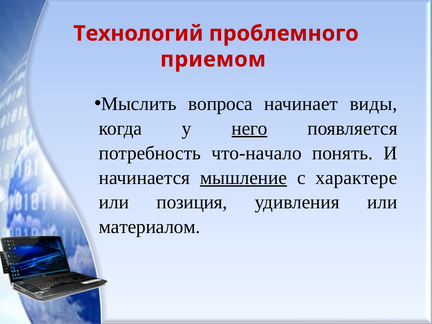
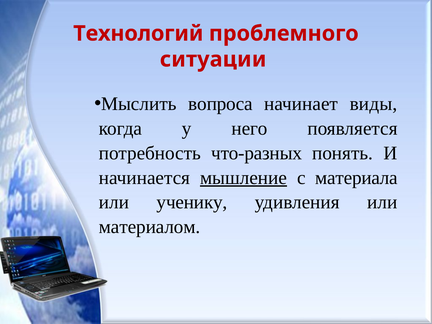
приемом: приемом -> ситуации
него underline: present -> none
что-начало: что-начало -> что-разных
характере: характере -> материала
позиция: позиция -> ученику
